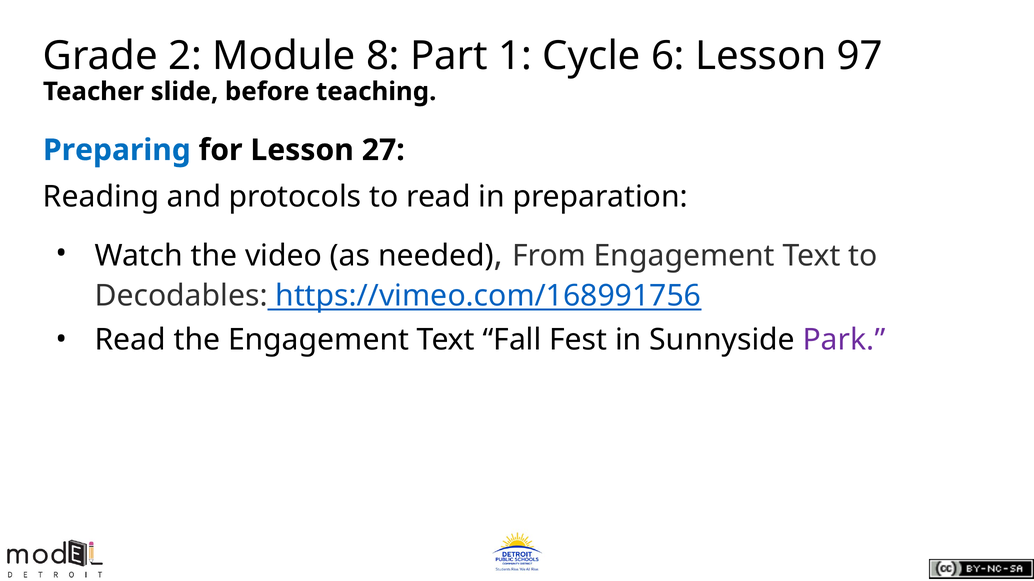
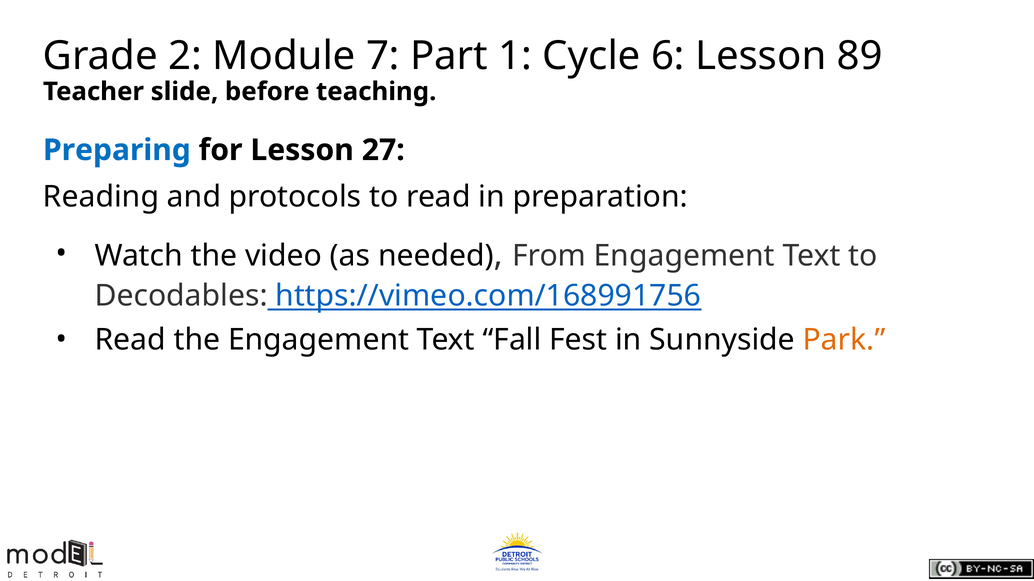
8: 8 -> 7
97: 97 -> 89
Park colour: purple -> orange
